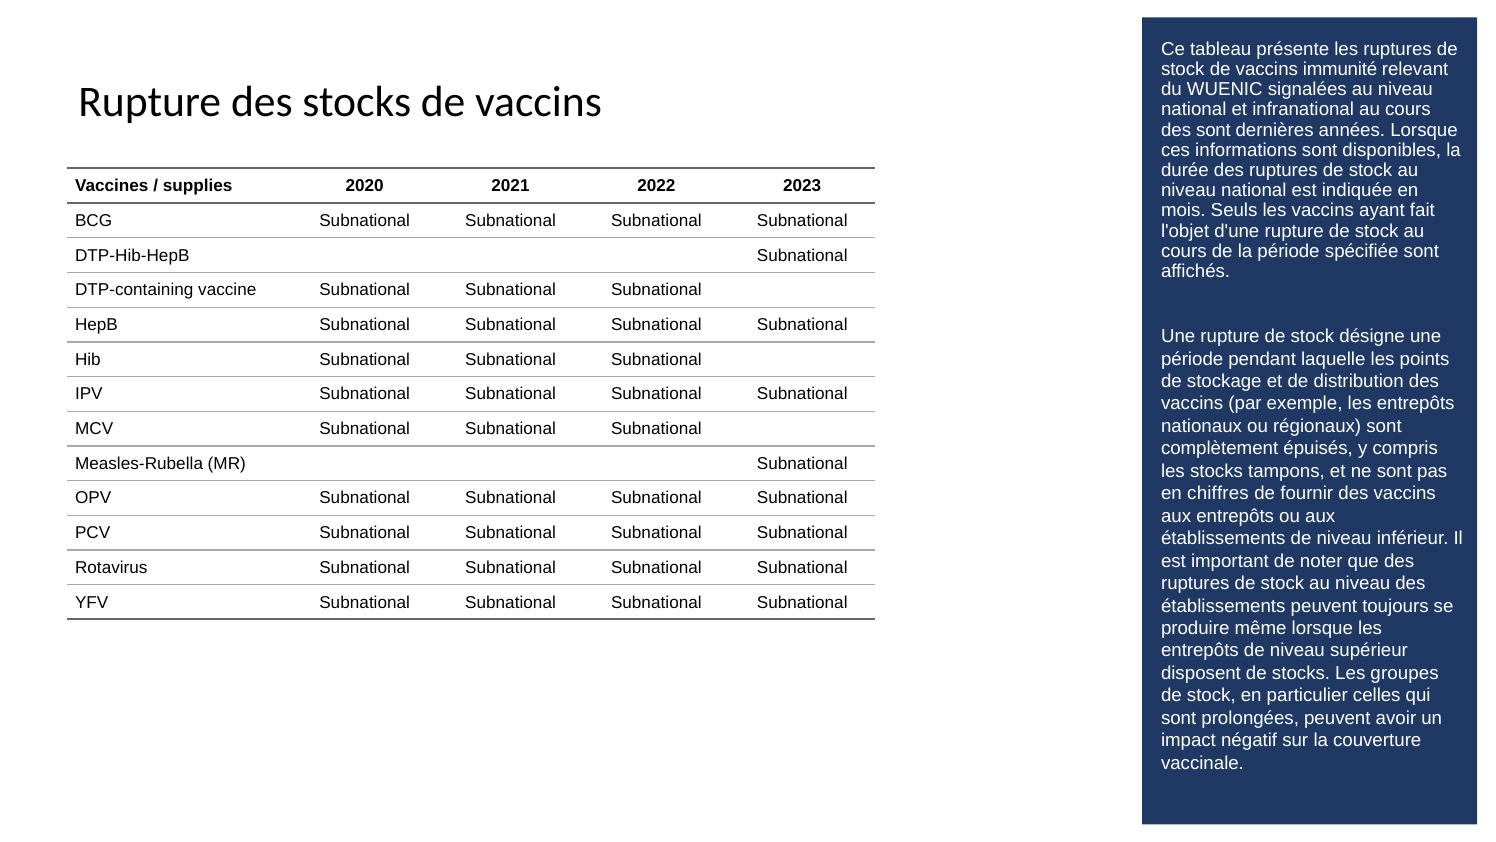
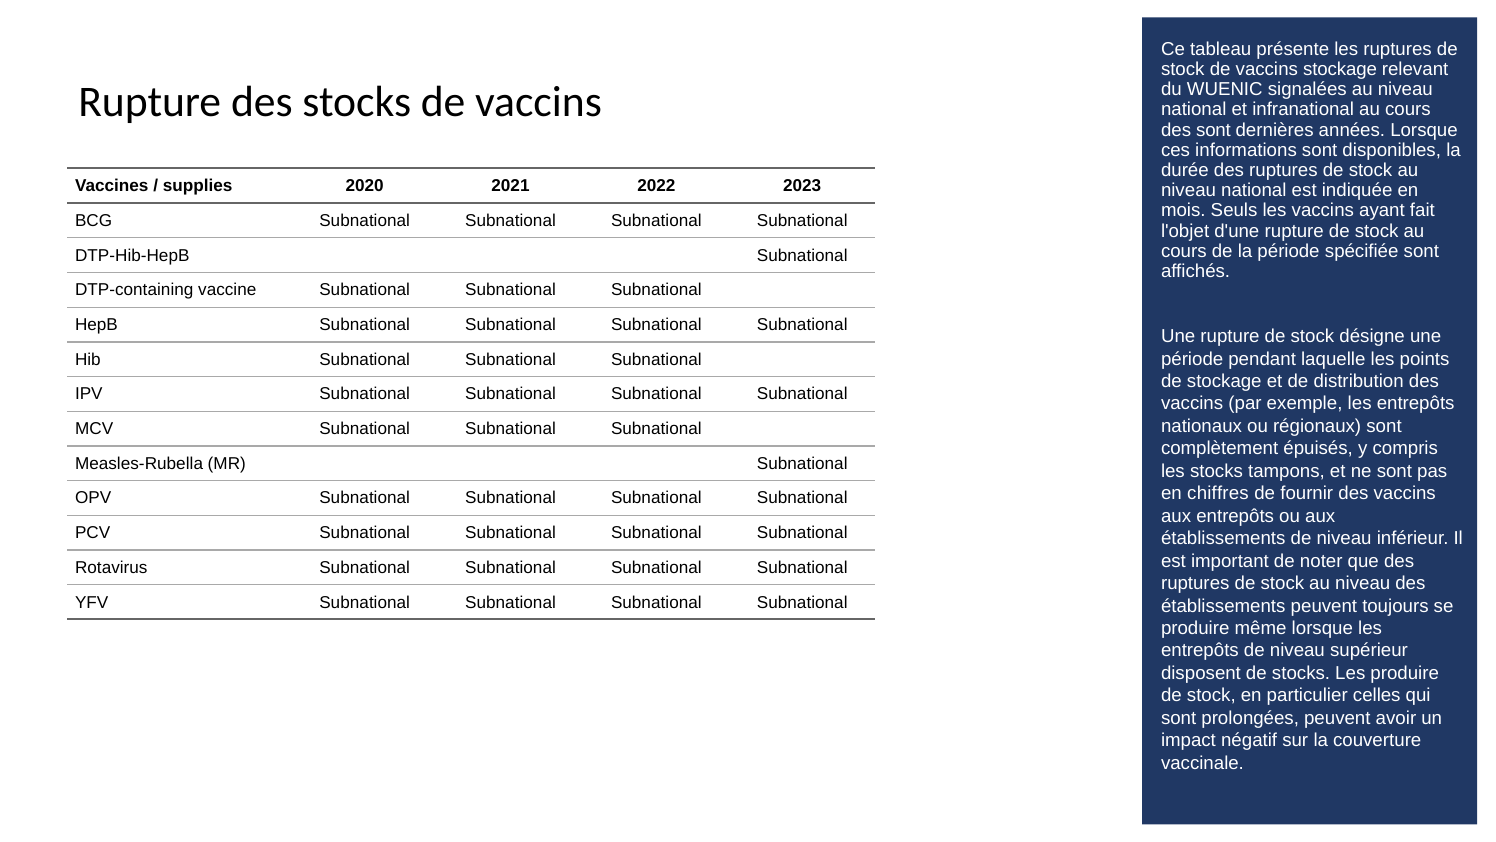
vaccins immunité: immunité -> stockage
Les groupes: groupes -> produire
